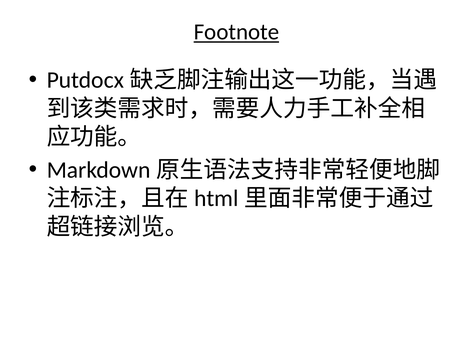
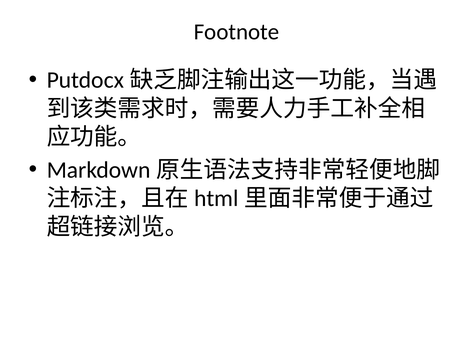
Footnote underline: present -> none
